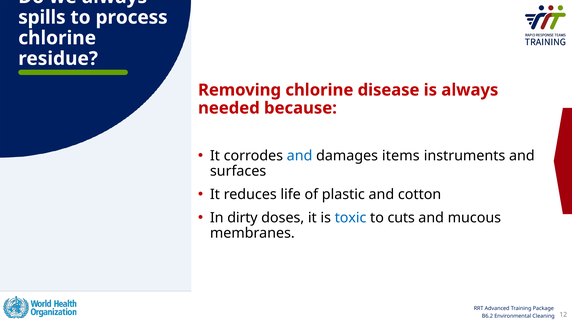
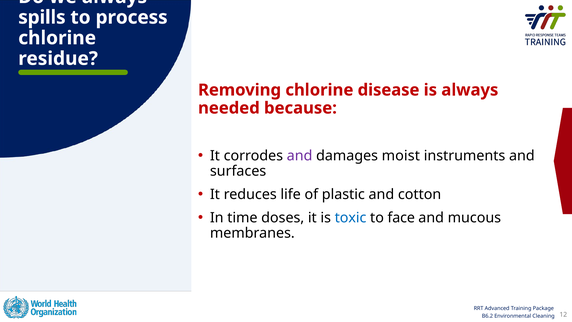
and at (300, 156) colour: blue -> purple
items: items -> moist
dirty: dirty -> time
cuts: cuts -> face
